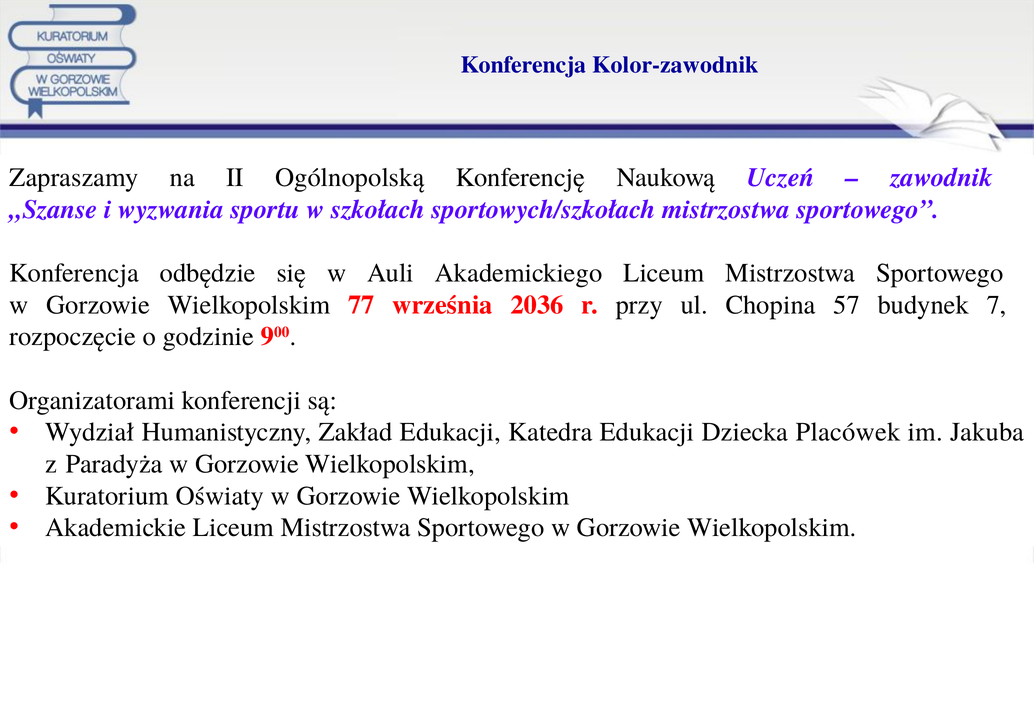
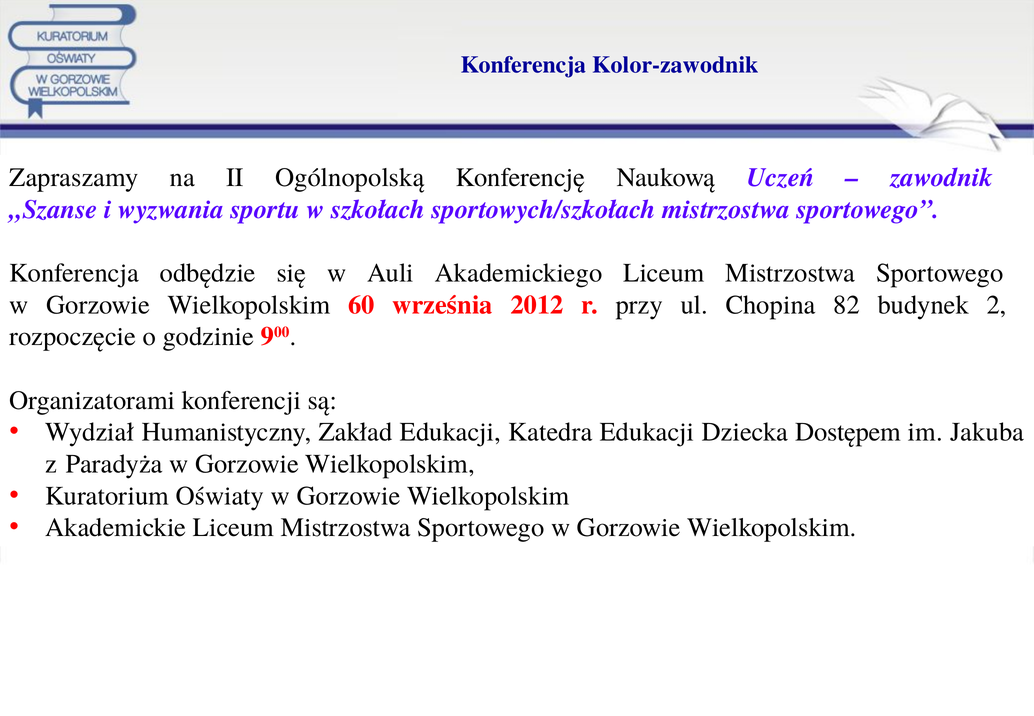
77: 77 -> 60
2036: 2036 -> 2012
57: 57 -> 82
7: 7 -> 2
Placówek: Placówek -> Dostępem
